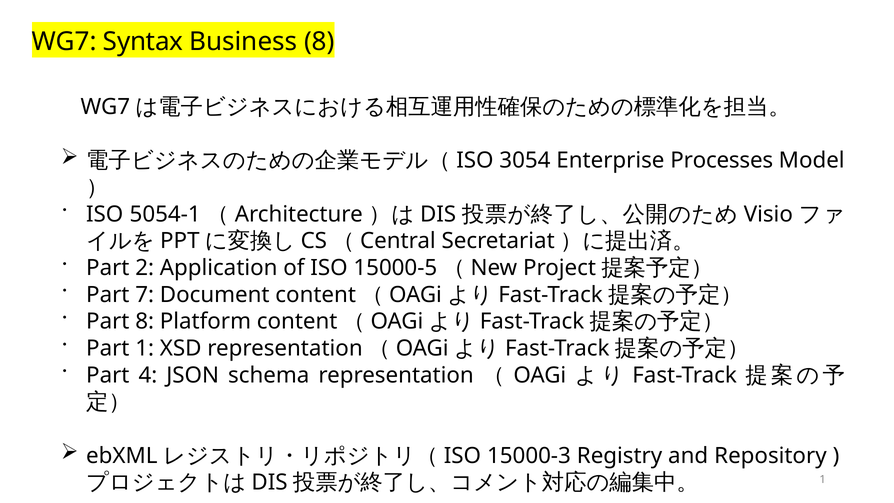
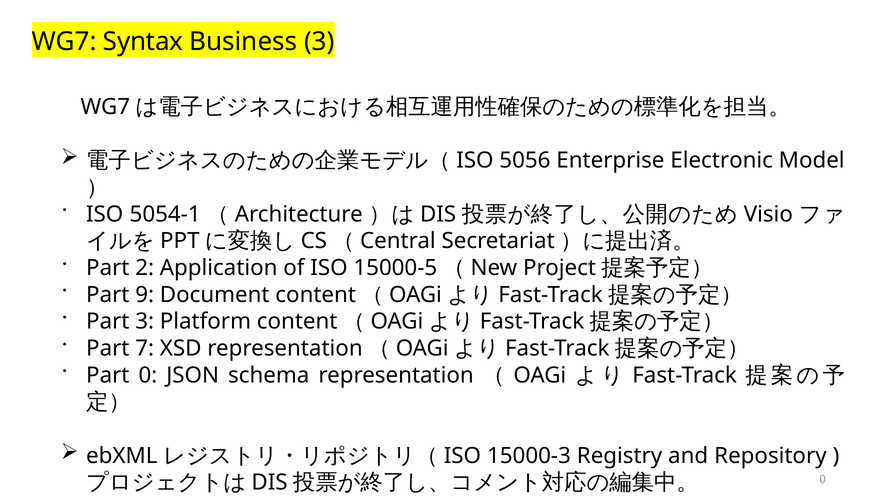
Business 8: 8 -> 3
3054: 3054 -> 5056
Processes: Processes -> Electronic
7: 7 -> 9
Part 8: 8 -> 3
Part 1: 1 -> 7
Part 4: 4 -> 0
1 at (823, 479): 1 -> 0
